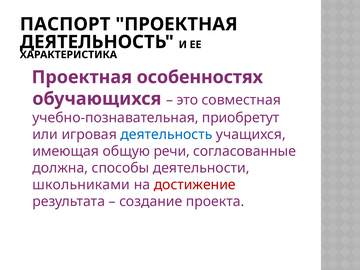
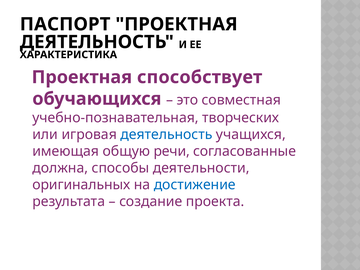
особенностях: особенностях -> способствует
приобретут: приобретут -> творческих
школьниками: школьниками -> оригинальных
достижение colour: red -> blue
